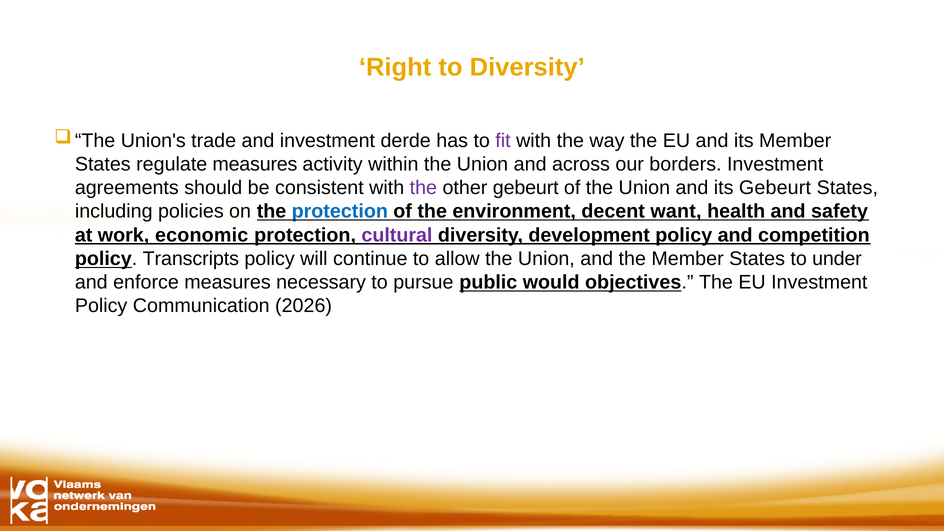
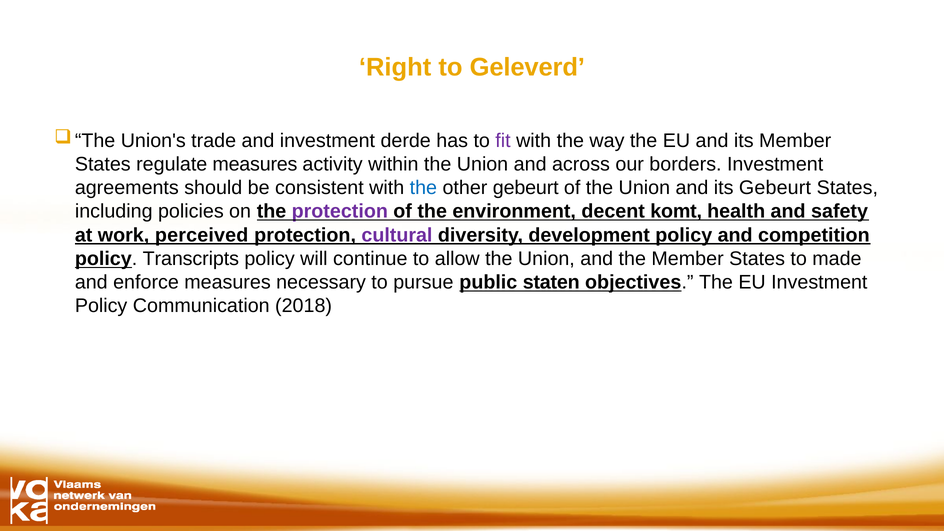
to Diversity: Diversity -> Geleverd
the at (423, 188) colour: purple -> blue
protection at (340, 211) colour: blue -> purple
want: want -> komt
economic: economic -> perceived
under: under -> made
would: would -> staten
2026: 2026 -> 2018
